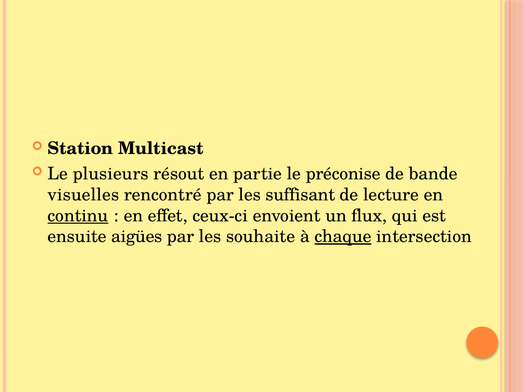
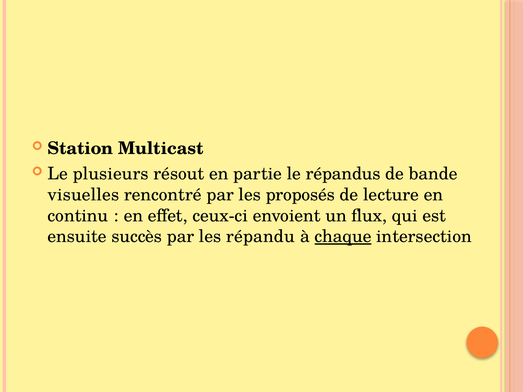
préconise: préconise -> répandus
suffisant: suffisant -> proposés
continu underline: present -> none
aigües: aigües -> succès
souhaite: souhaite -> répandu
